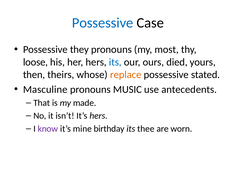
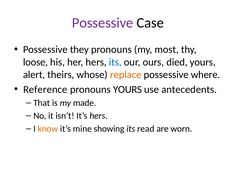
Possessive at (103, 23) colour: blue -> purple
then: then -> alert
stated: stated -> where
Masculine: Masculine -> Reference
pronouns MUSIC: MUSIC -> YOURS
know colour: purple -> orange
birthday: birthday -> showing
thee: thee -> read
